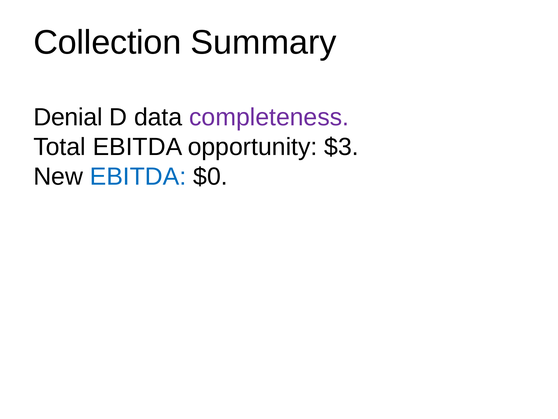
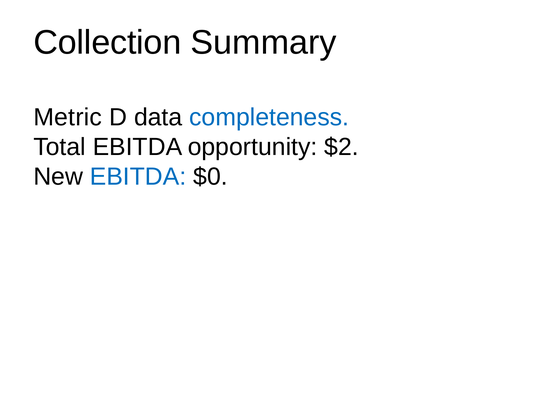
Denial: Denial -> Metric
completeness colour: purple -> blue
$3: $3 -> $2
